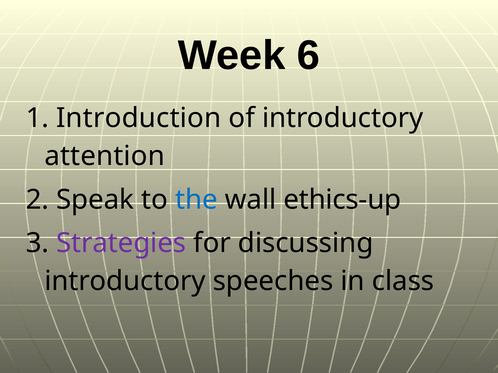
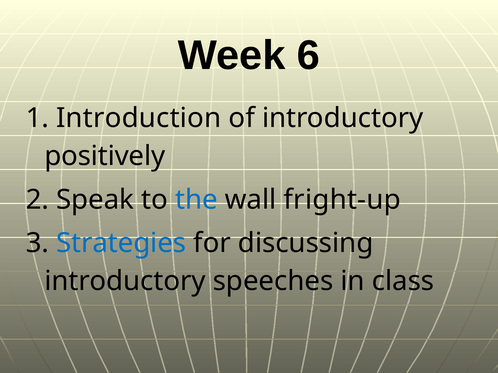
attention: attention -> positively
ethics-up: ethics-up -> fright-up
Strategies colour: purple -> blue
